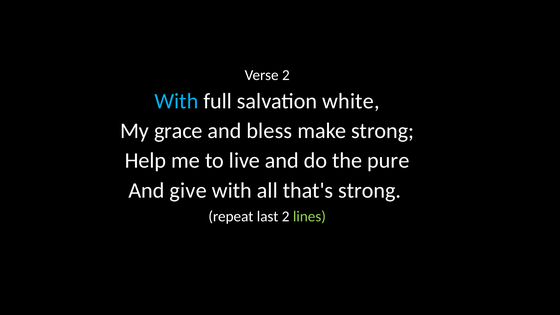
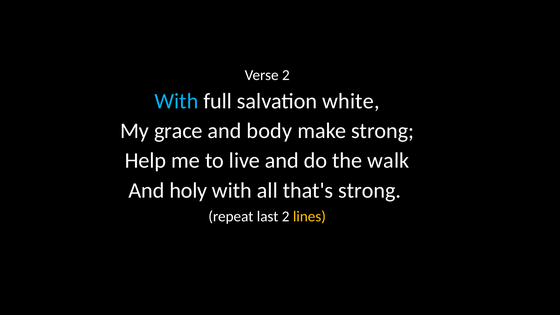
bless: bless -> body
pure: pure -> walk
give: give -> holy
lines colour: light green -> yellow
